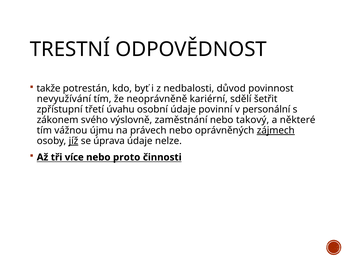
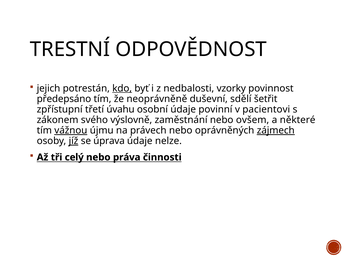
takže: takže -> jejich
kdo underline: none -> present
důvod: důvod -> vzorky
nevyužívání: nevyužívání -> předepsáno
kariérní: kariérní -> duševní
personální: personální -> pacientovi
takový: takový -> ovšem
vážnou underline: none -> present
více: více -> celý
proto: proto -> práva
